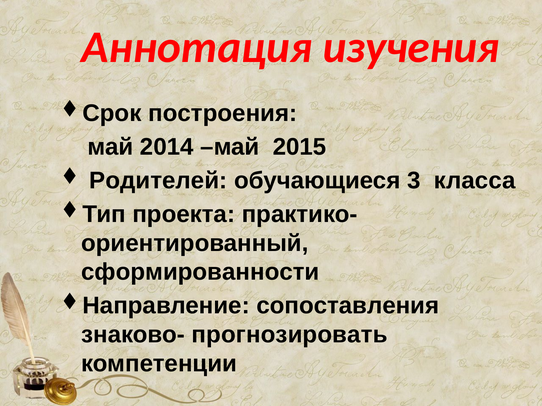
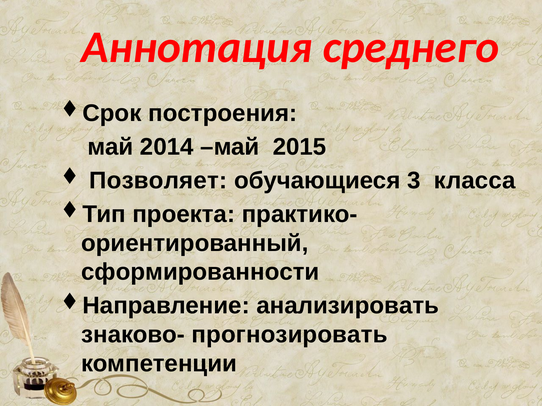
изучения: изучения -> среднего
Родителей: Родителей -> Позволяет
сопоставления: сопоставления -> анализировать
